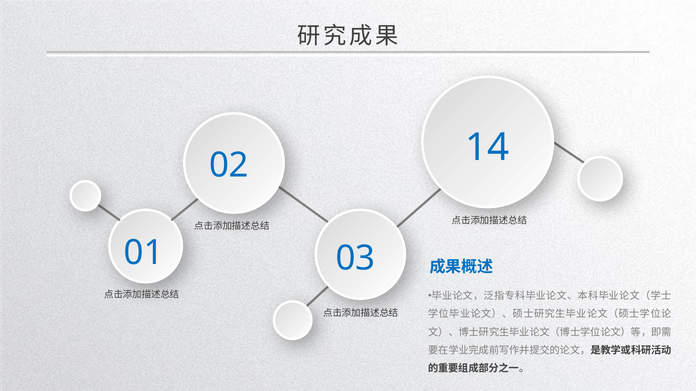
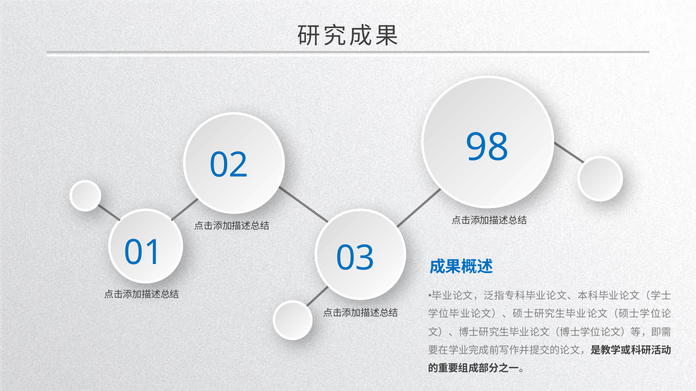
14: 14 -> 98
